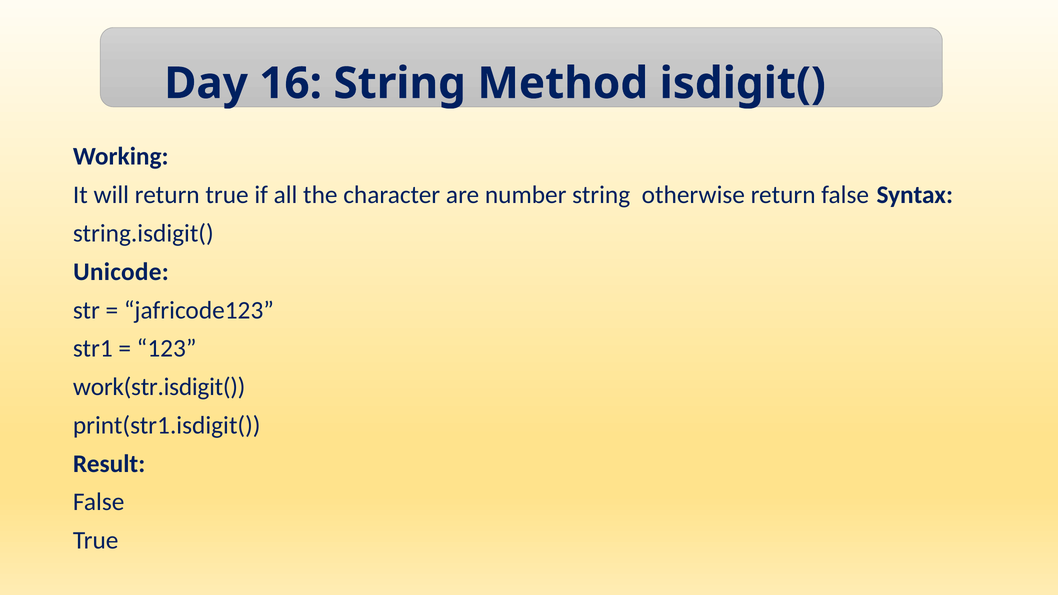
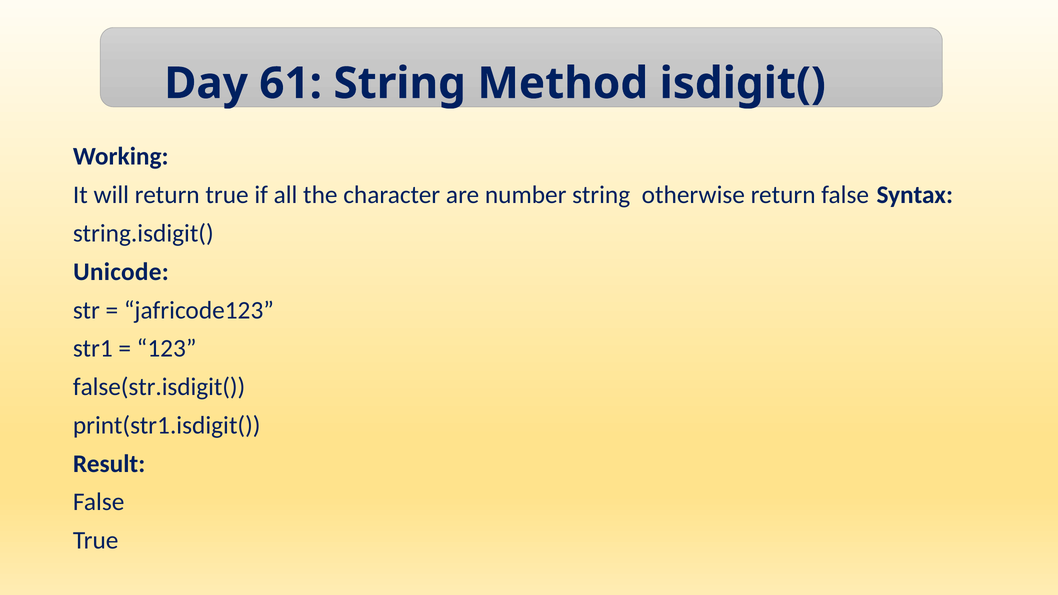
16: 16 -> 61
work(str.isdigit(: work(str.isdigit( -> false(str.isdigit(
